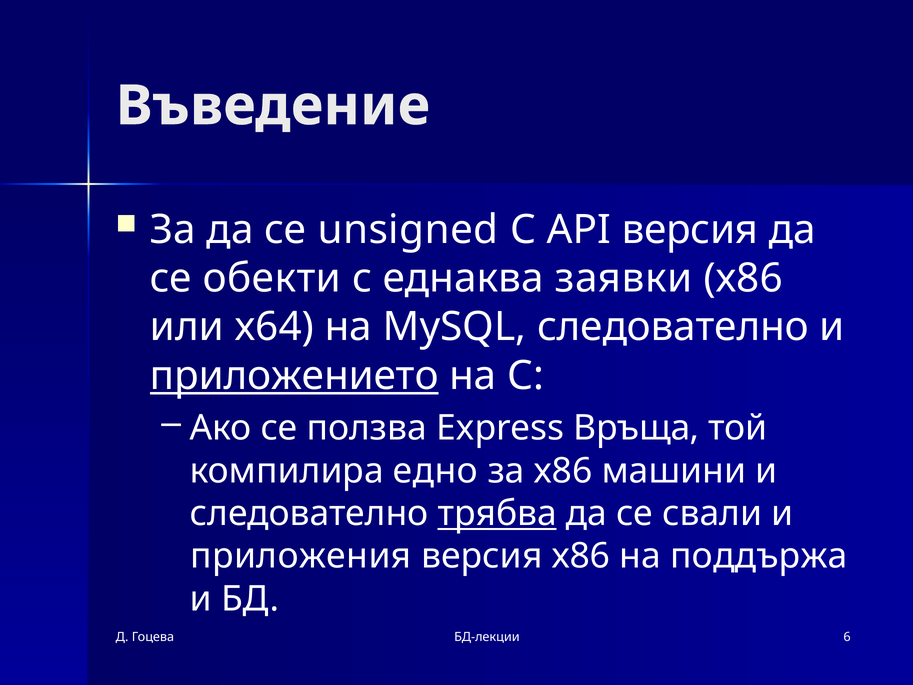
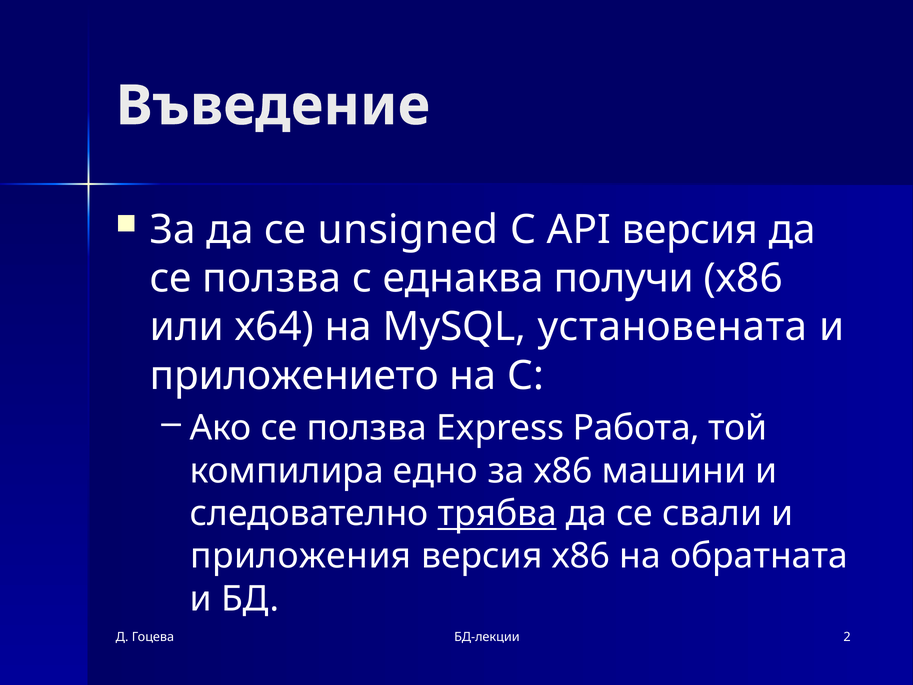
обекти at (272, 278): обекти -> ползва
заявки: заявки -> получи
MySQL следователно: следователно -> установената
приложението underline: present -> none
Връща: Връща -> Работа
поддържа: поддържа -> обратната
6: 6 -> 2
